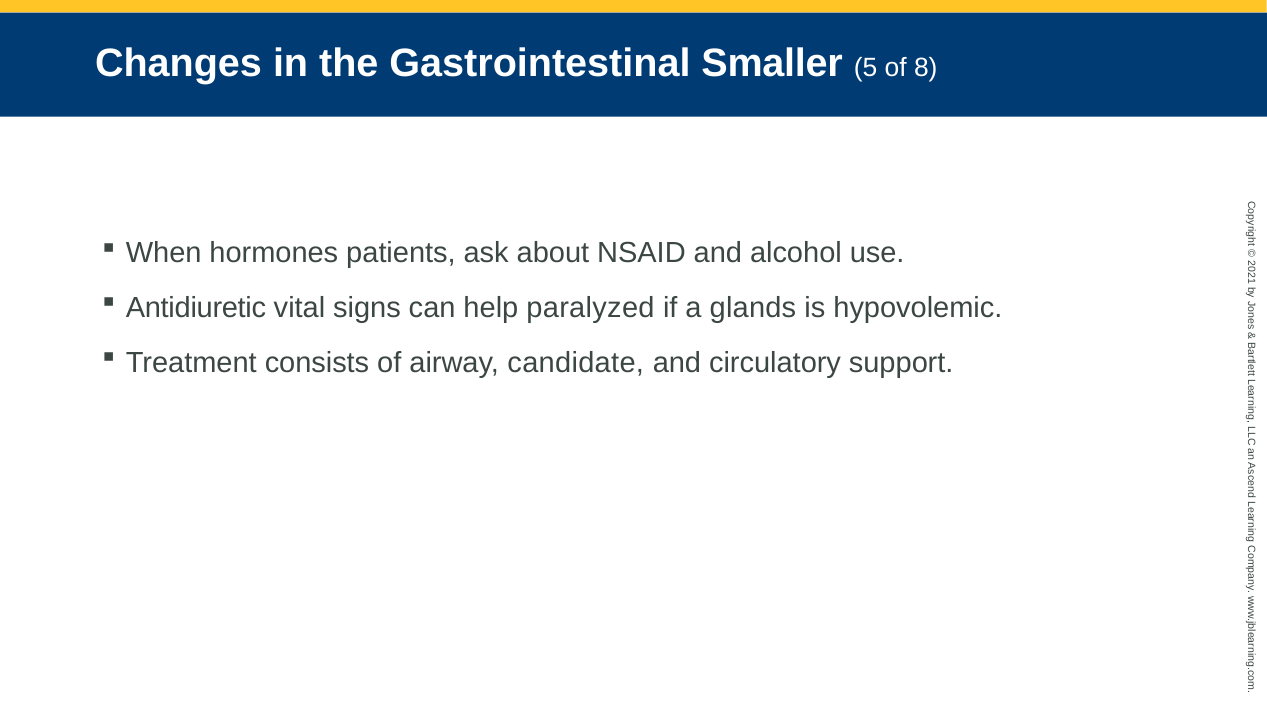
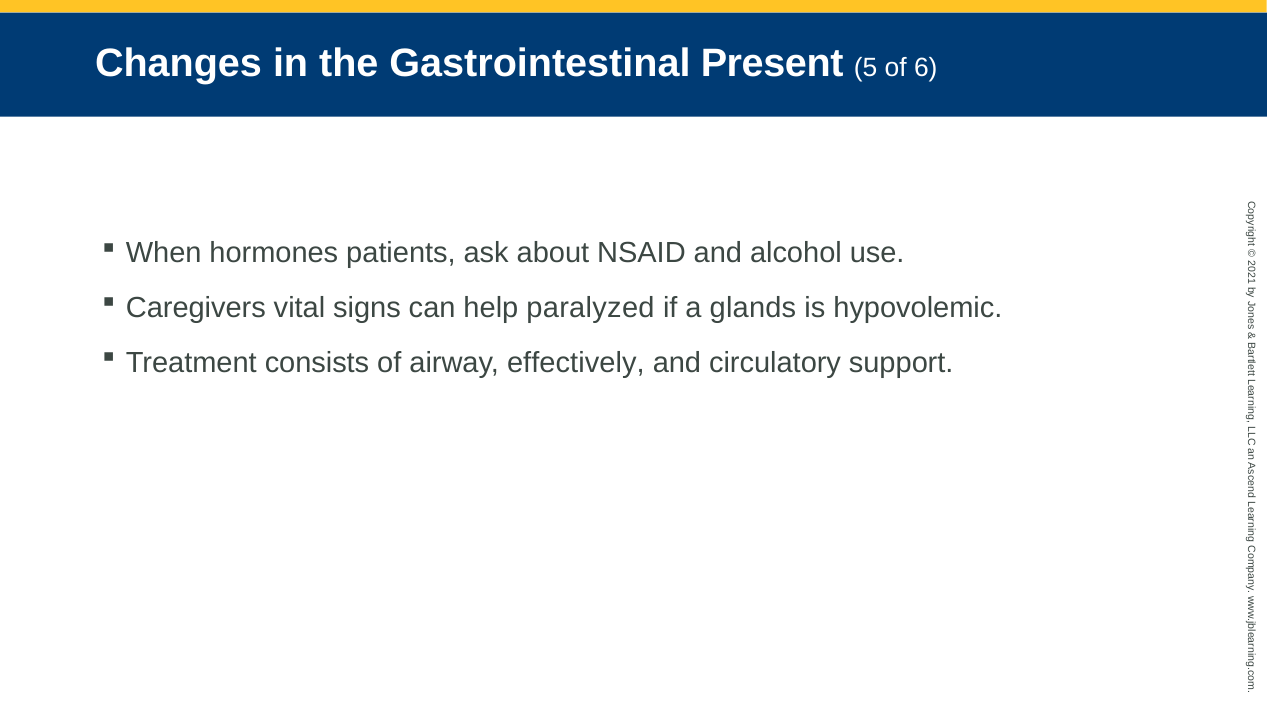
Smaller: Smaller -> Present
8: 8 -> 6
Antidiuretic: Antidiuretic -> Caregivers
candidate: candidate -> effectively
